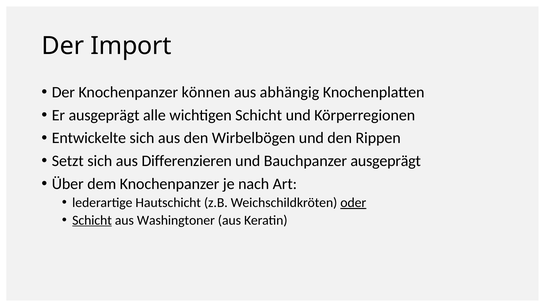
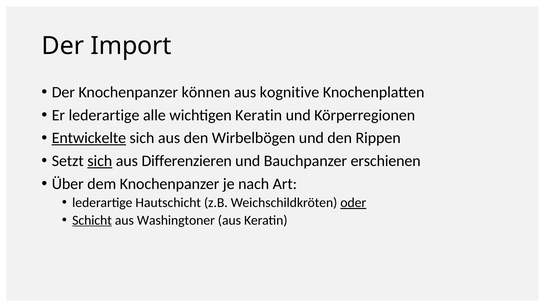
abhängig: abhängig -> kognitive
Er ausgeprägt: ausgeprägt -> lederartige
wichtigen Schicht: Schicht -> Keratin
Entwickelte underline: none -> present
sich at (100, 161) underline: none -> present
Bauchpanzer ausgeprägt: ausgeprägt -> erschienen
